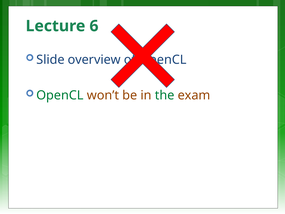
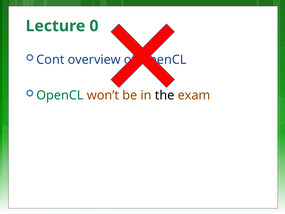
6: 6 -> 0
Slide: Slide -> Cont
the colour: green -> black
